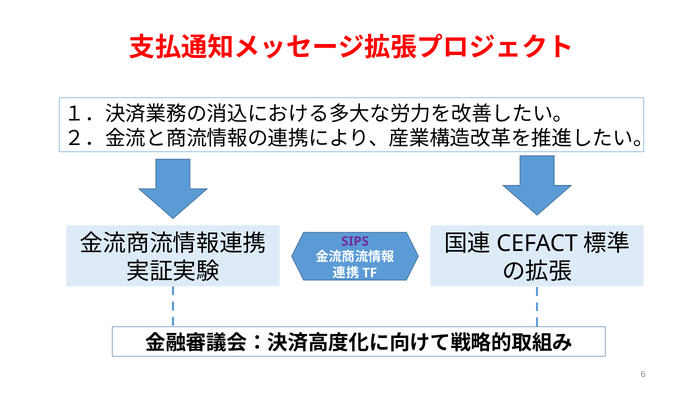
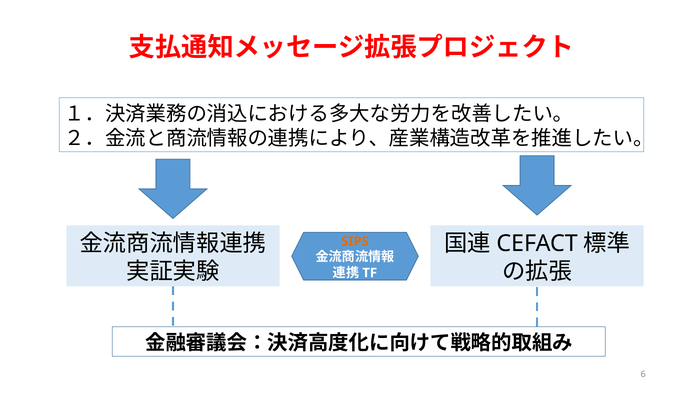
SIPS colour: purple -> orange
